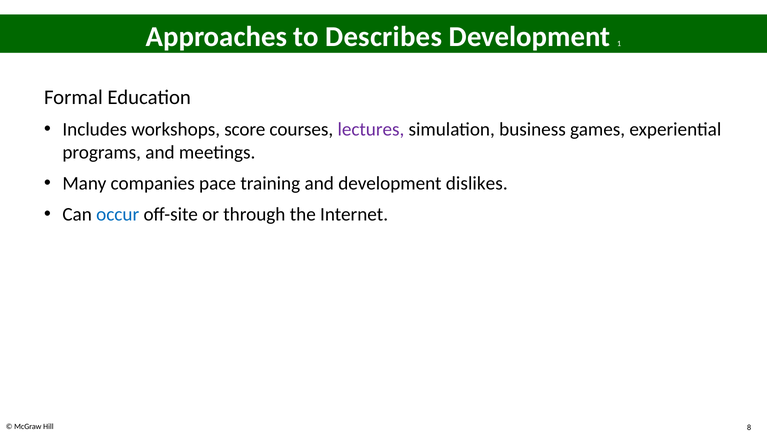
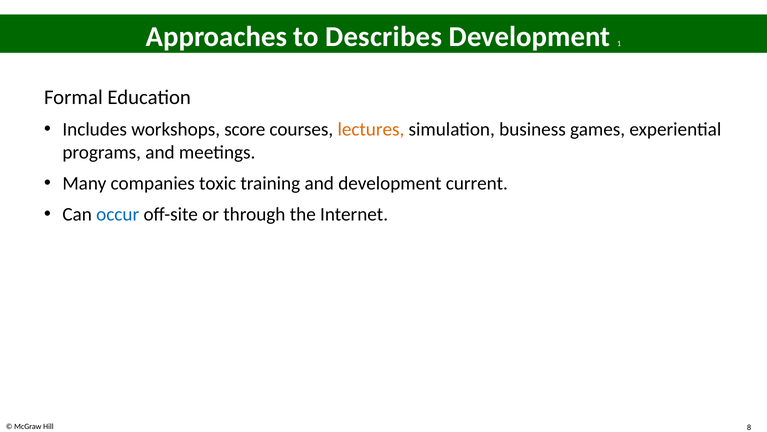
lectures colour: purple -> orange
pace: pace -> toxic
dislikes: dislikes -> current
